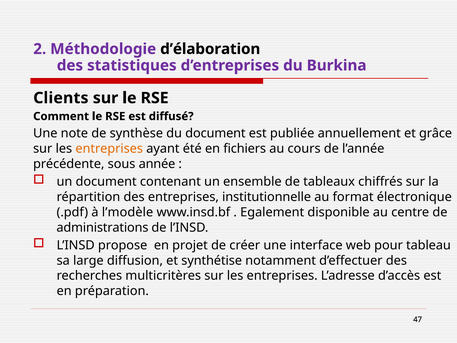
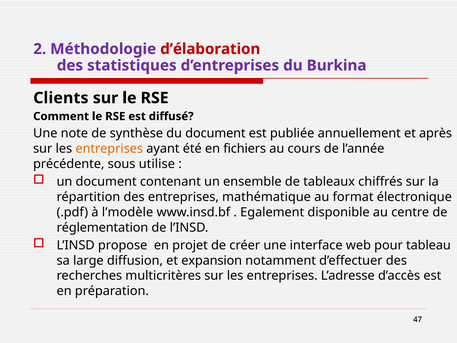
d’élaboration colour: black -> red
grâce: grâce -> après
année: année -> utilise
institutionnelle: institutionnelle -> mathématique
administrations: administrations -> réglementation
synthétise: synthétise -> expansion
